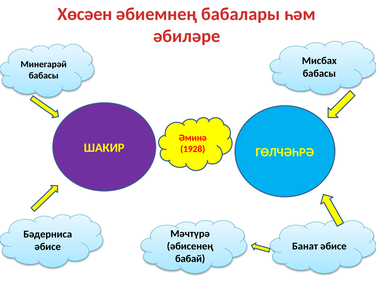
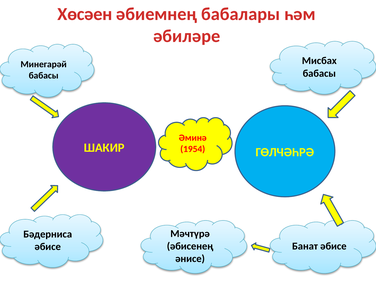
1928: 1928 -> 1954
бабай: бабай -> әнисе
